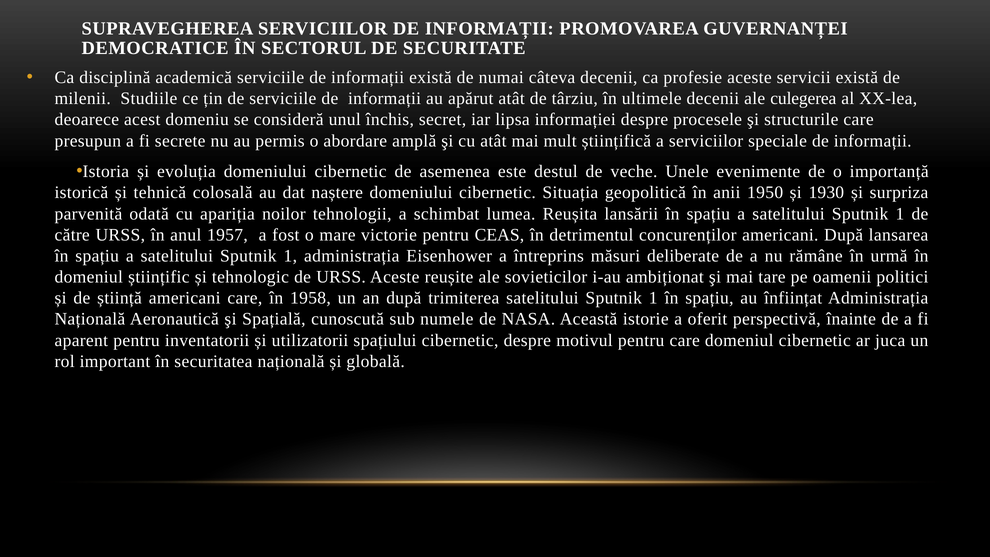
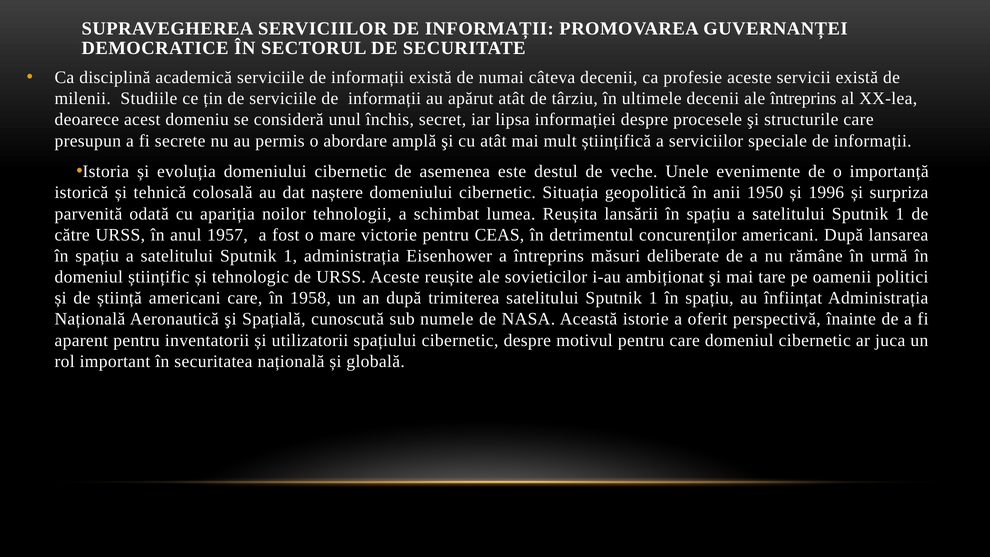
ale culegerea: culegerea -> întreprins
1930: 1930 -> 1996
